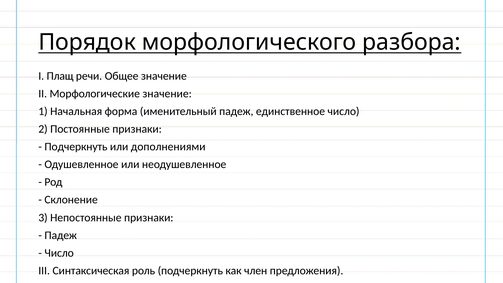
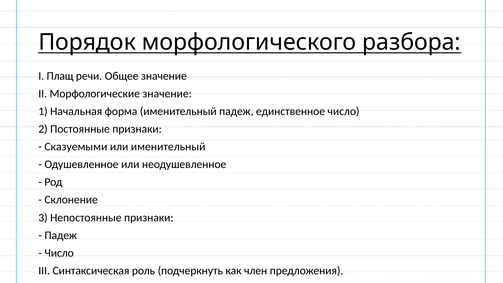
Подчеркнуть at (76, 147): Подчеркнуть -> Сказуемыми
или дополнениями: дополнениями -> именительный
